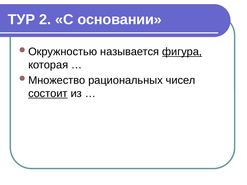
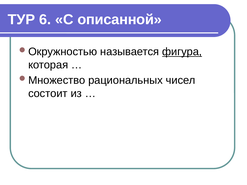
2: 2 -> 6
основании: основании -> описанной
состоит underline: present -> none
